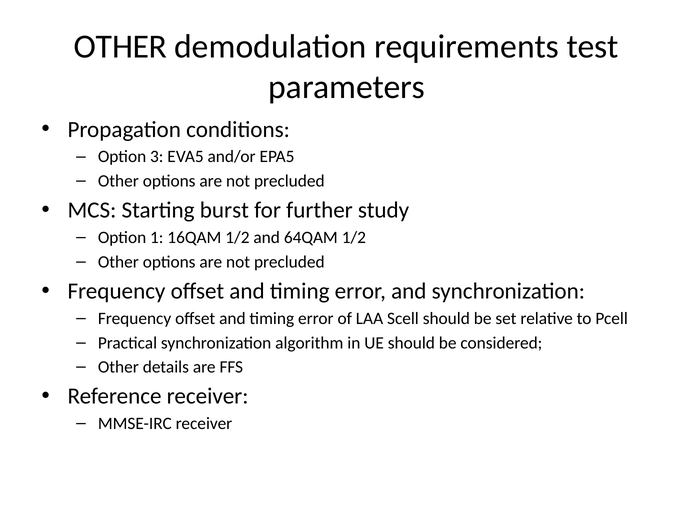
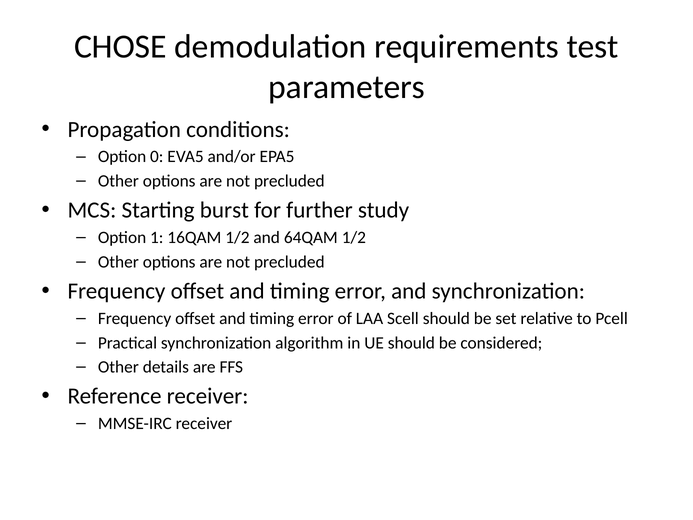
OTHER at (121, 47): OTHER -> CHOSE
3: 3 -> 0
